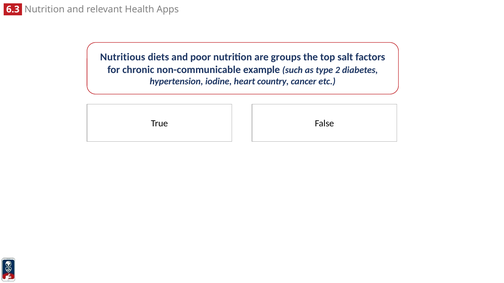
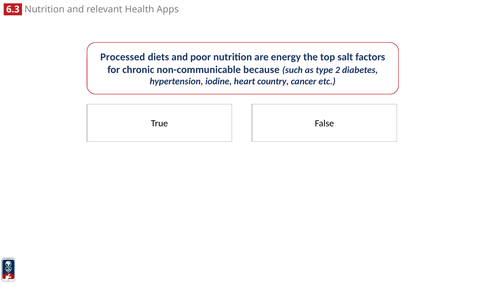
Nutritious: Nutritious -> Processed
groups: groups -> energy
example: example -> because
